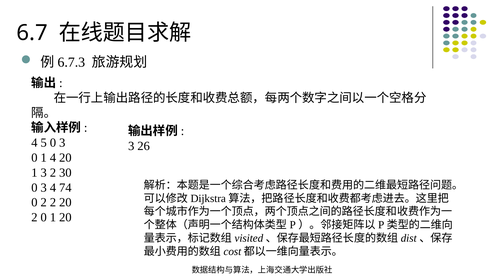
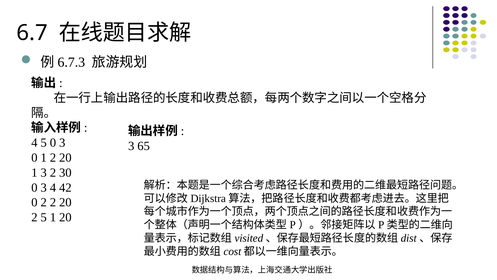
26: 26 -> 65
1 4: 4 -> 2
74: 74 -> 42
2 0: 0 -> 5
